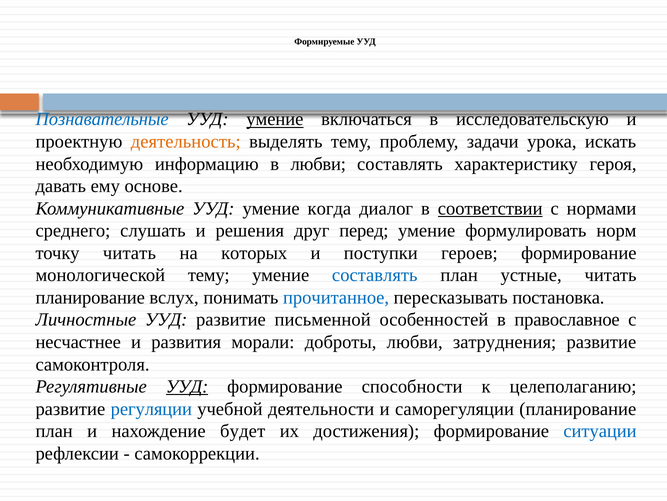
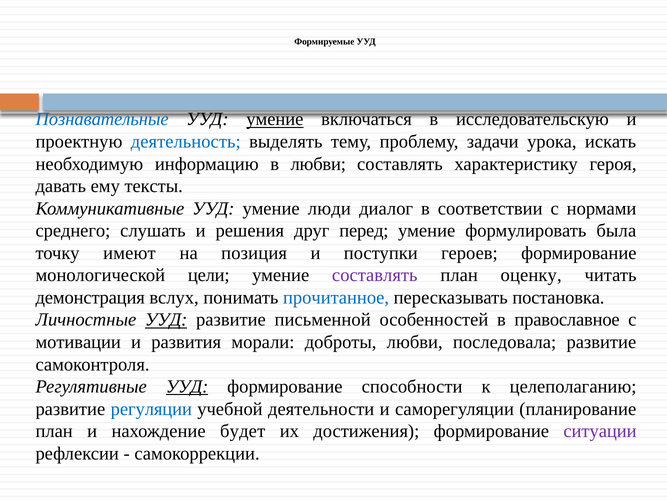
деятельность colour: orange -> blue
основе: основе -> тексты
когда: когда -> люди
соответствии underline: present -> none
норм: норм -> была
точку читать: читать -> имеют
которых: которых -> позиция
монологической тему: тему -> цели
составлять at (375, 275) colour: blue -> purple
устные: устные -> оценку
планирование at (90, 297): планирование -> демонстрация
УУД at (166, 319) underline: none -> present
несчастнее: несчастнее -> мотивации
затруднения: затруднения -> последовала
ситуации colour: blue -> purple
